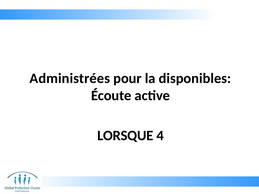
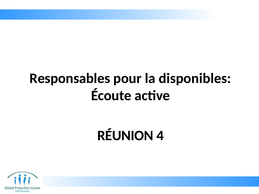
Administrées: Administrées -> Responsables
LORSQUE: LORSQUE -> RÉUNION
